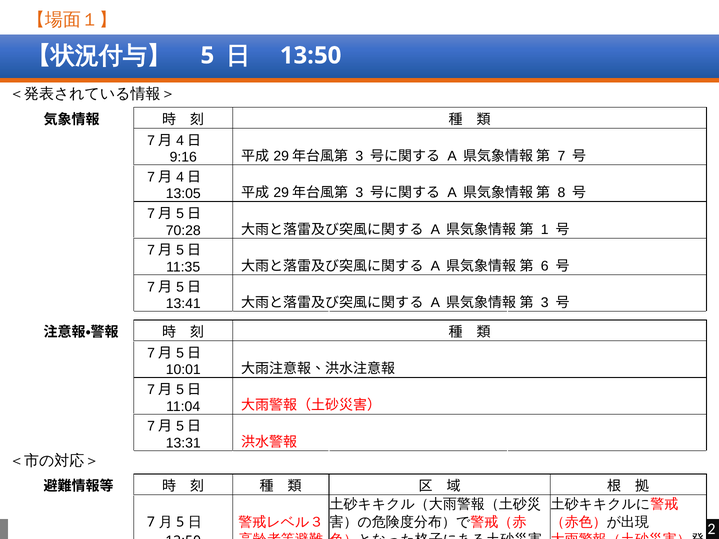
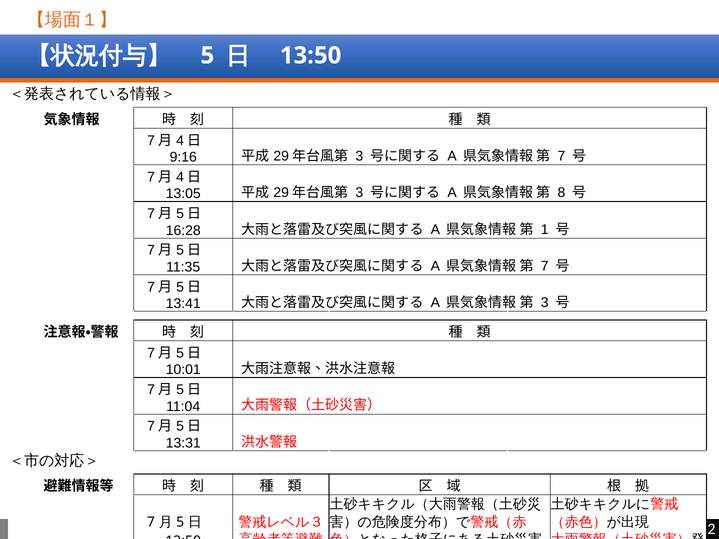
70:28: 70:28 -> 16:28
6 at (545, 266): 6 -> 7
